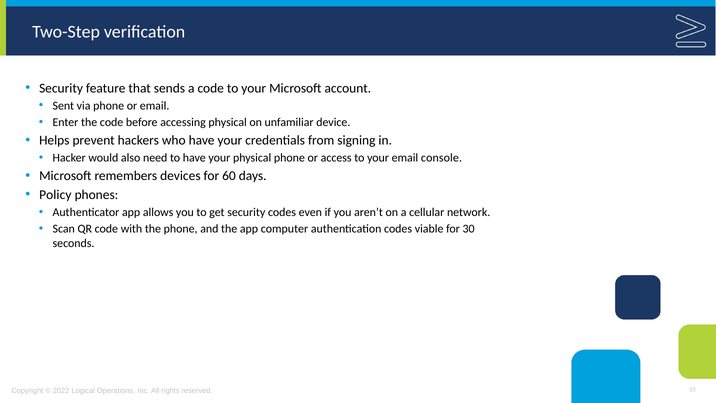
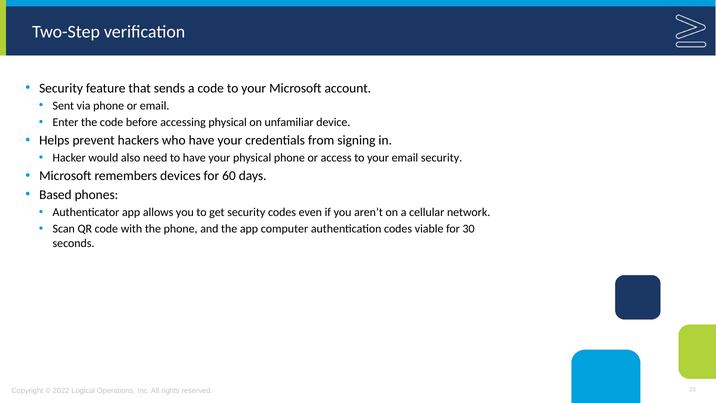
email console: console -> security
Policy: Policy -> Based
